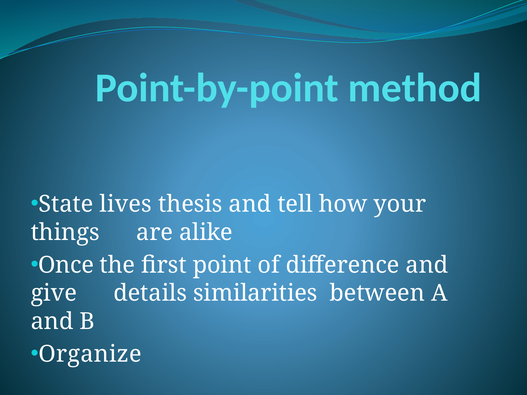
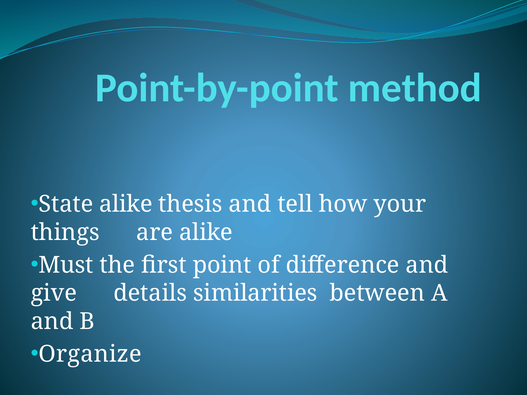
State lives: lives -> alike
Once: Once -> Must
